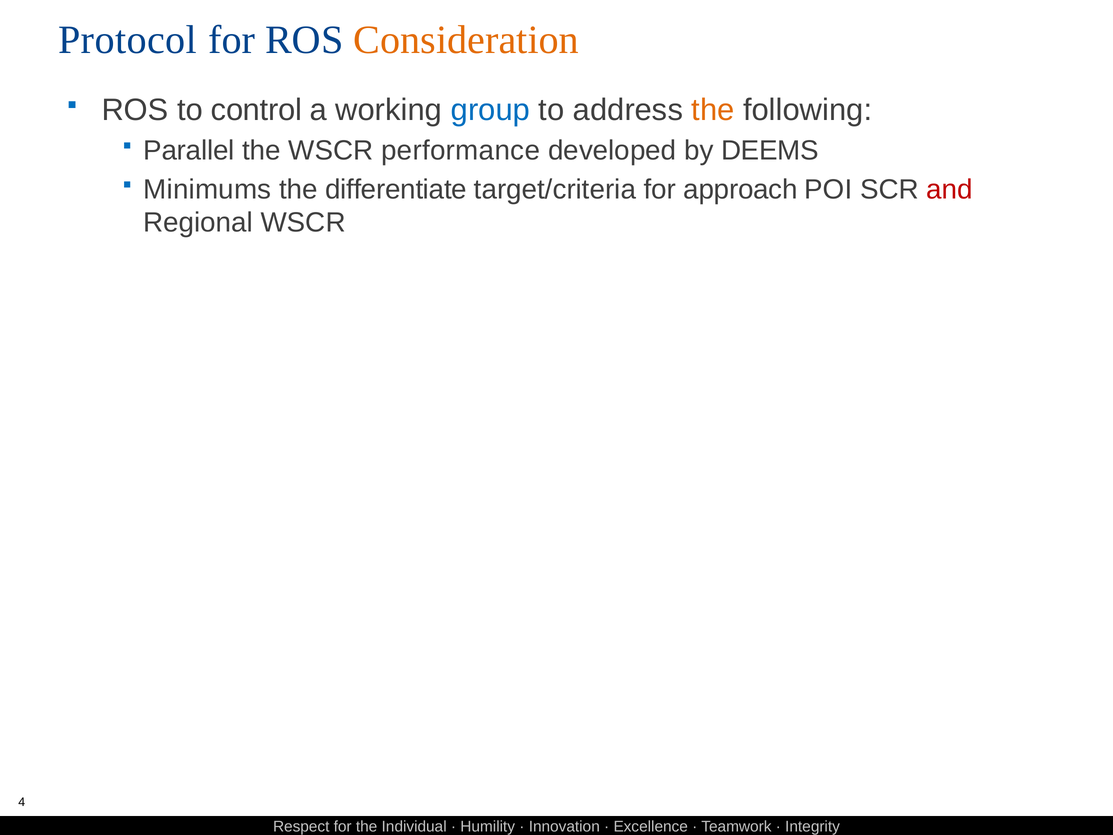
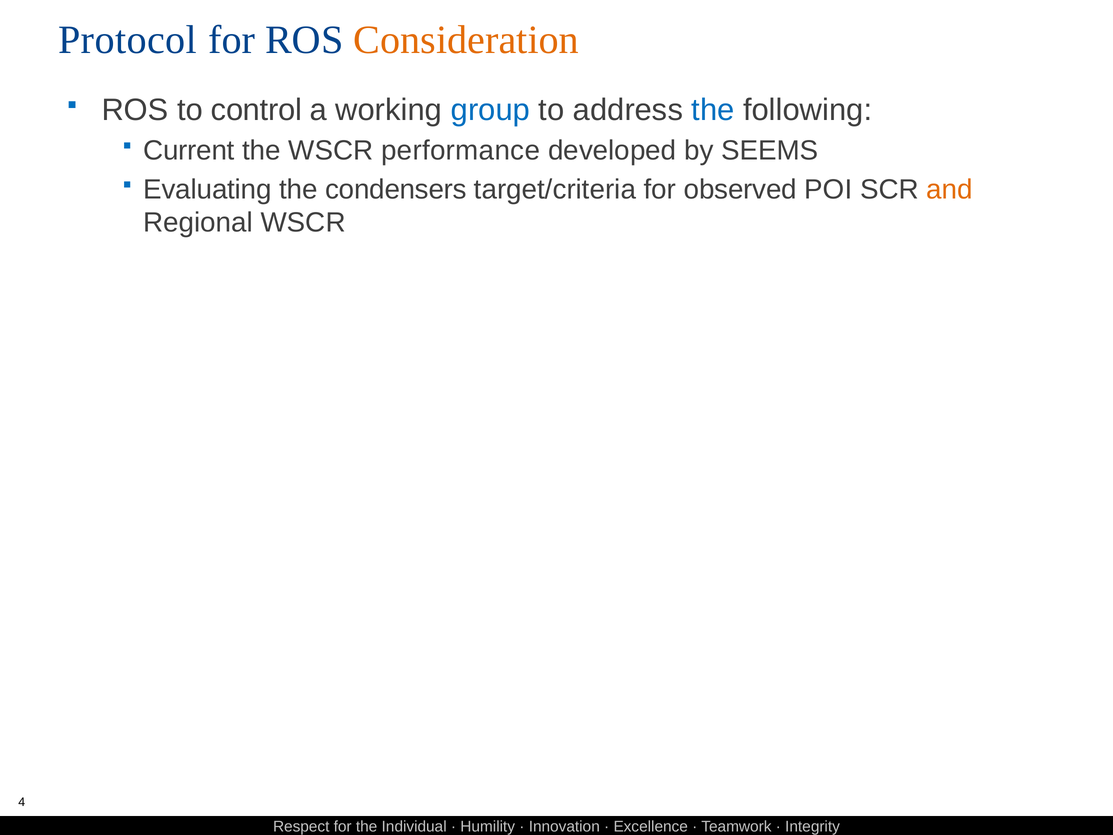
the at (713, 110) colour: orange -> blue
Parallel: Parallel -> Current
DEEMS: DEEMS -> SEEMS
Minimums: Minimums -> Evaluating
differentiate: differentiate -> condensers
approach: approach -> observed
and colour: red -> orange
